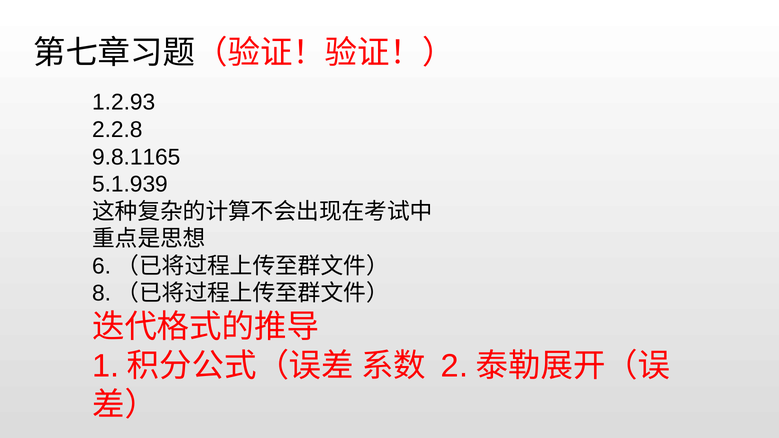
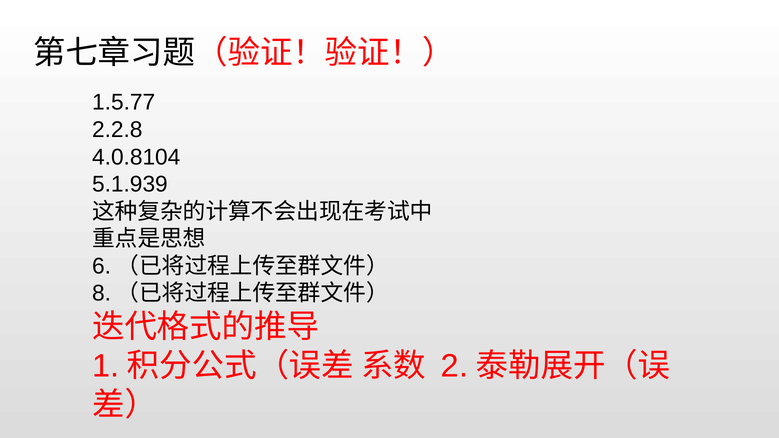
1.2.93: 1.2.93 -> 1.5.77
9.8.1165: 9.8.1165 -> 4.0.8104
